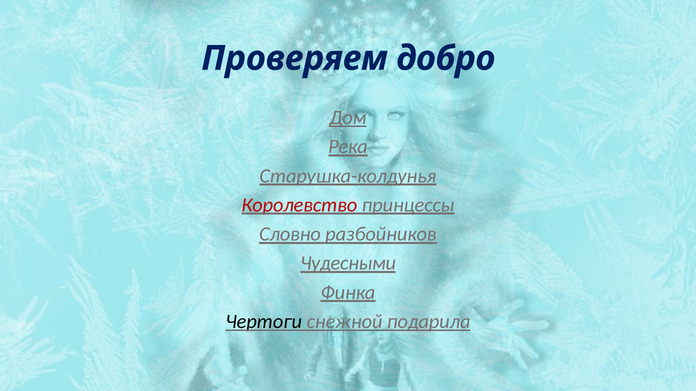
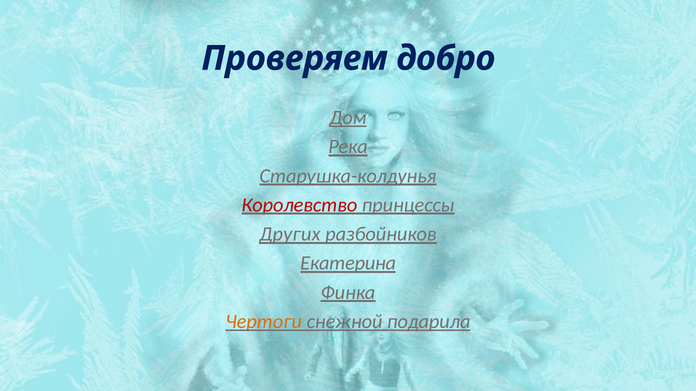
Словно: Словно -> Других
Чудесными: Чудесными -> Екатерина
Чертоги colour: black -> orange
